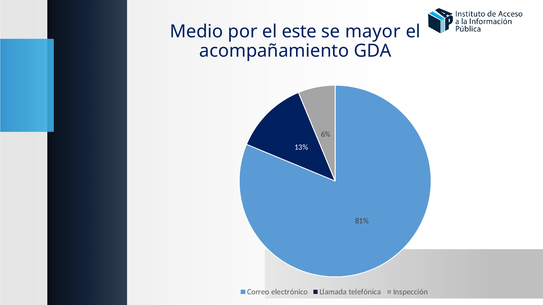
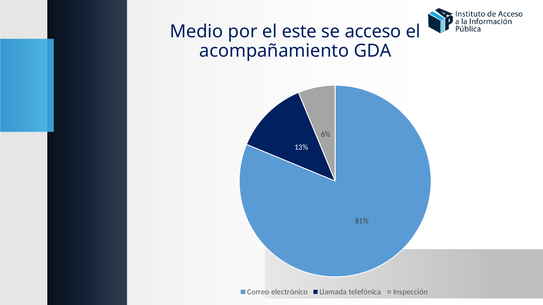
mayor: mayor -> acceso
